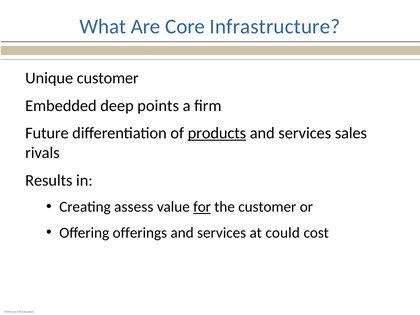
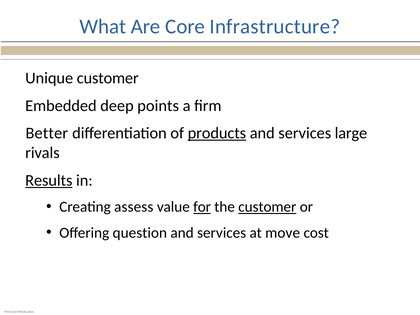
Future: Future -> Better
sales: sales -> large
Results underline: none -> present
customer at (267, 207) underline: none -> present
offerings: offerings -> question
could: could -> move
